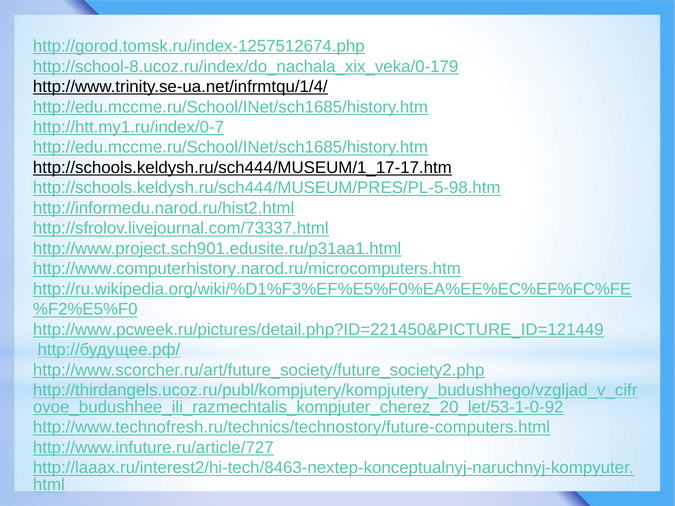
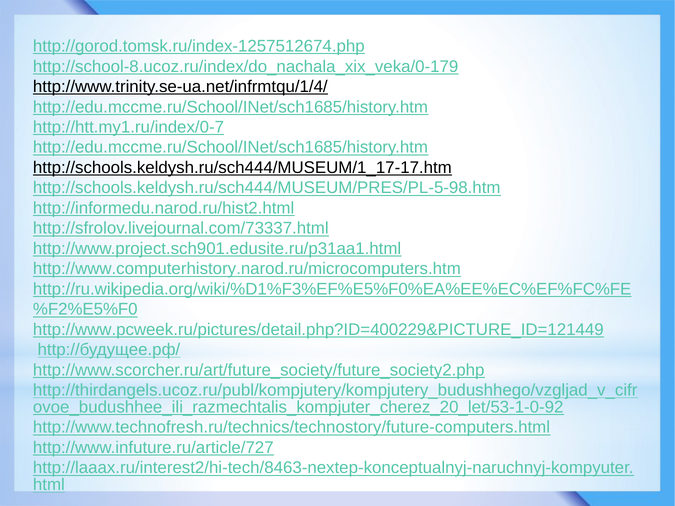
http://www.pcweek.ru/pictures/detail.php?ID=221450&PICTURE_ID=121449: http://www.pcweek.ru/pictures/detail.php?ID=221450&PICTURE_ID=121449 -> http://www.pcweek.ru/pictures/detail.php?ID=400229&PICTURE_ID=121449
